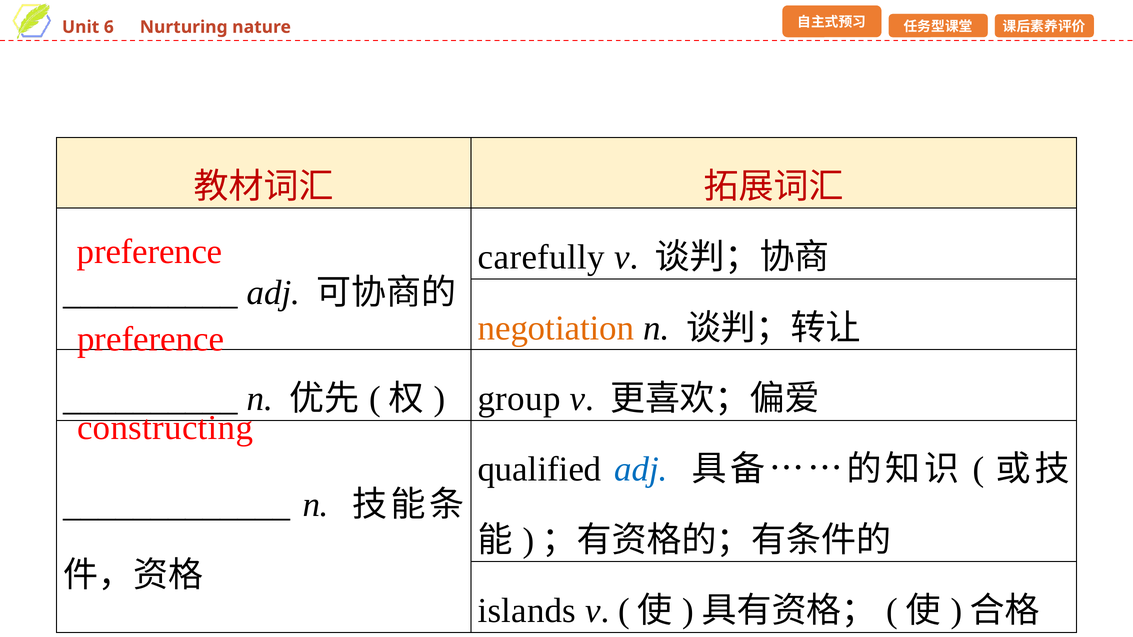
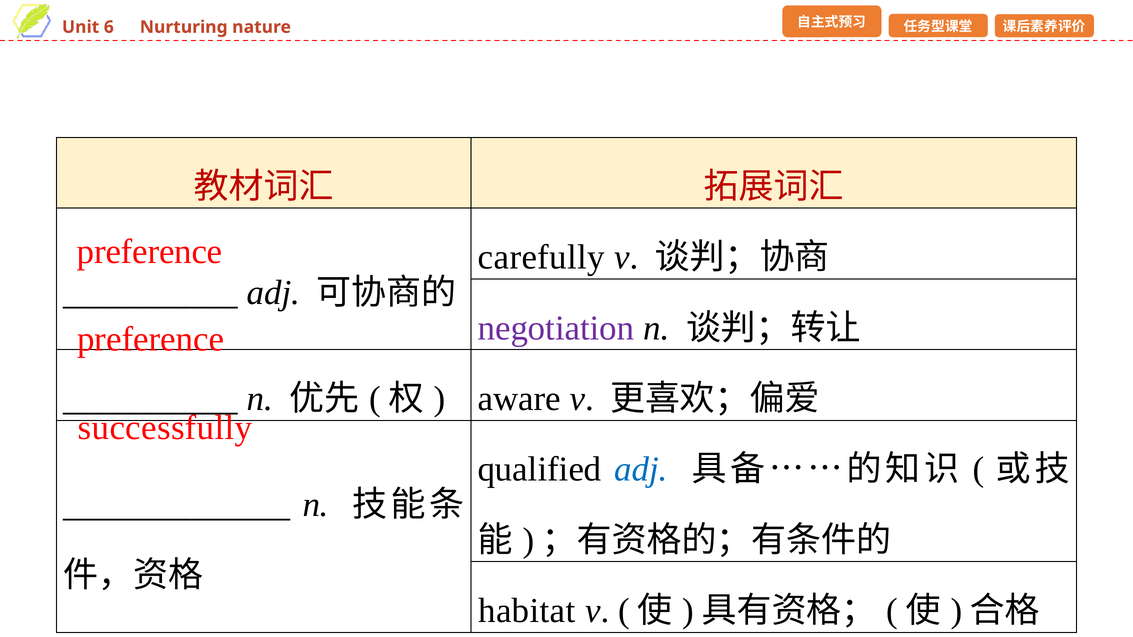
negotiation colour: orange -> purple
group: group -> aware
constructing: constructing -> successfully
islands: islands -> habitat
